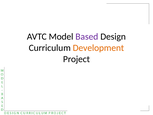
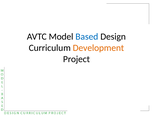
Based colour: purple -> blue
